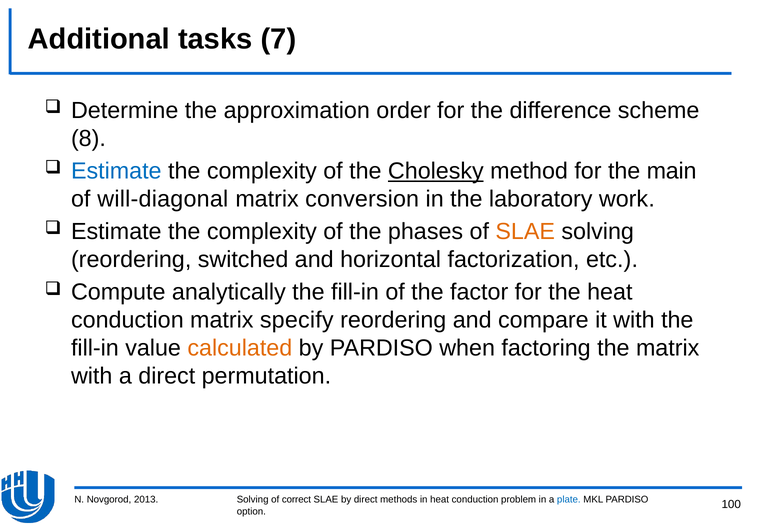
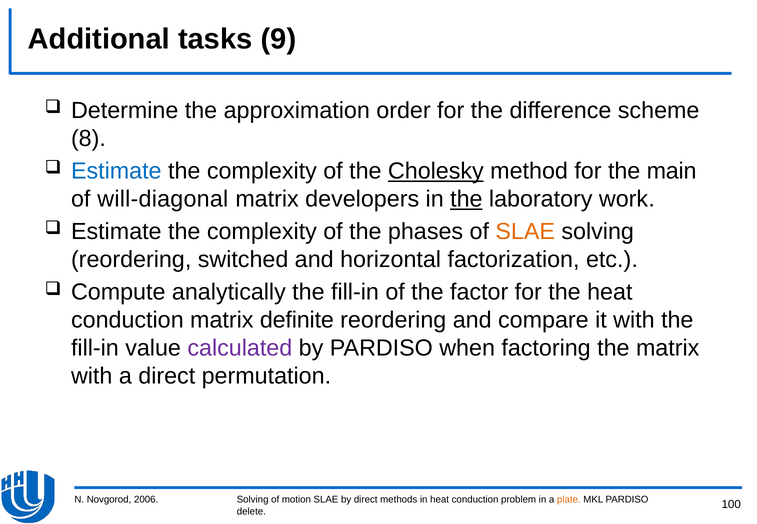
7: 7 -> 9
conversion: conversion -> developers
the at (466, 199) underline: none -> present
specify: specify -> definite
calculated colour: orange -> purple
2013: 2013 -> 2006
correct: correct -> motion
plate colour: blue -> orange
option: option -> delete
